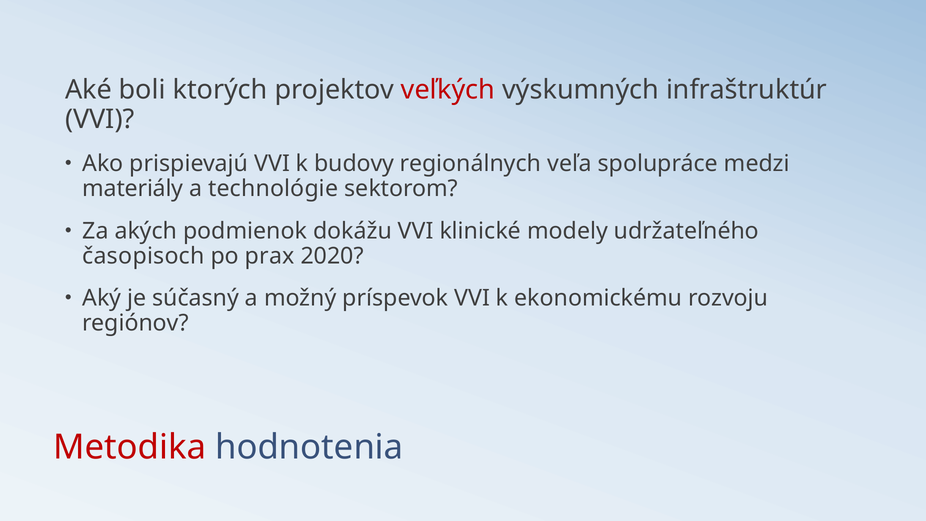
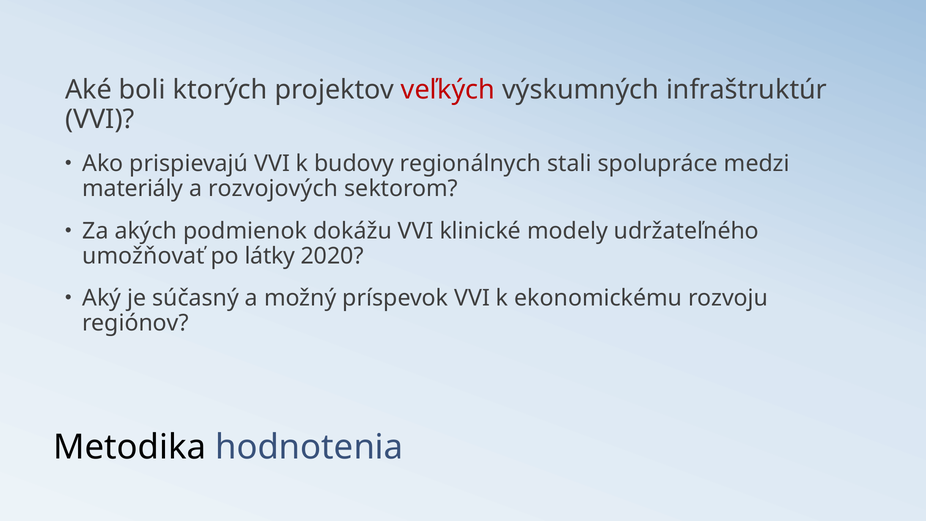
veľa: veľa -> stali
technológie: technológie -> rozvojových
časopisoch: časopisoch -> umožňovať
prax: prax -> látky
Metodika colour: red -> black
